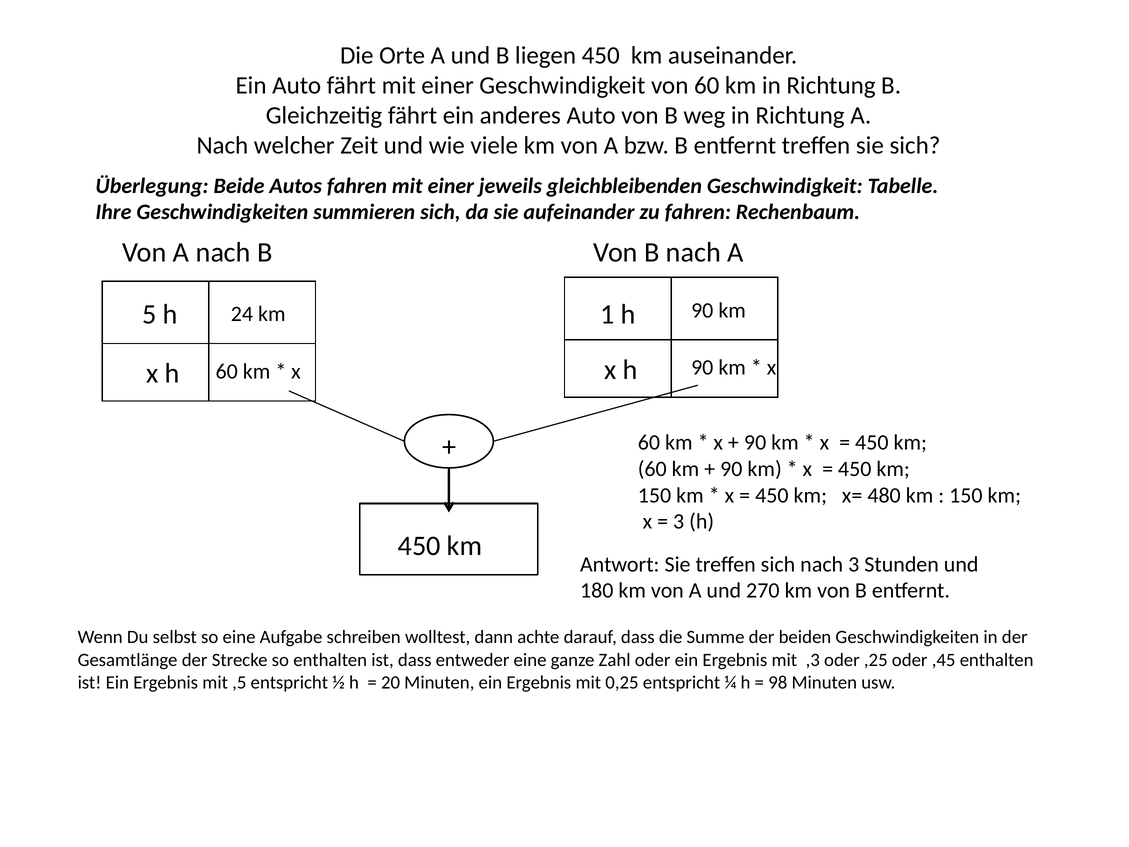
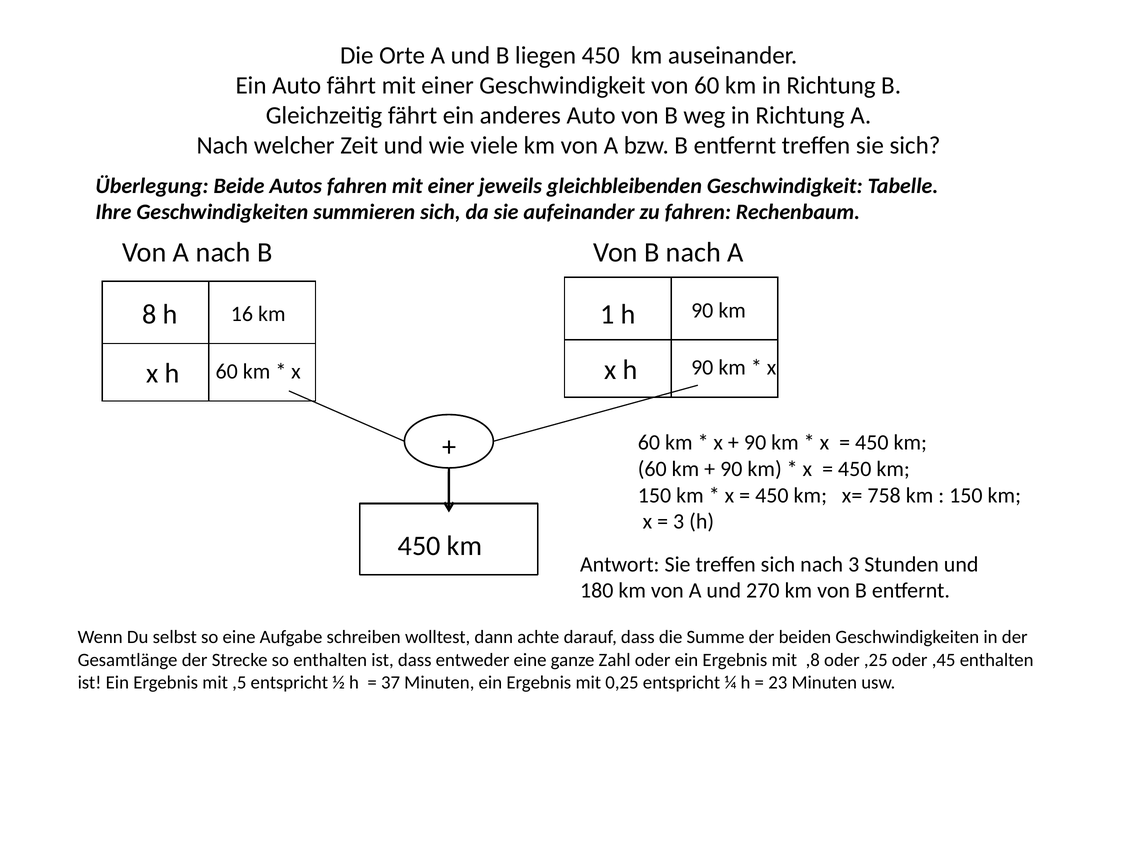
5: 5 -> 8
24: 24 -> 16
480: 480 -> 758
,3: ,3 -> ,8
20: 20 -> 37
98: 98 -> 23
